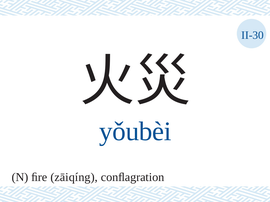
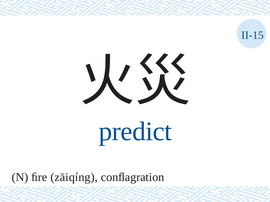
II-30: II-30 -> II-15
yǒubèi: yǒubèi -> predict
